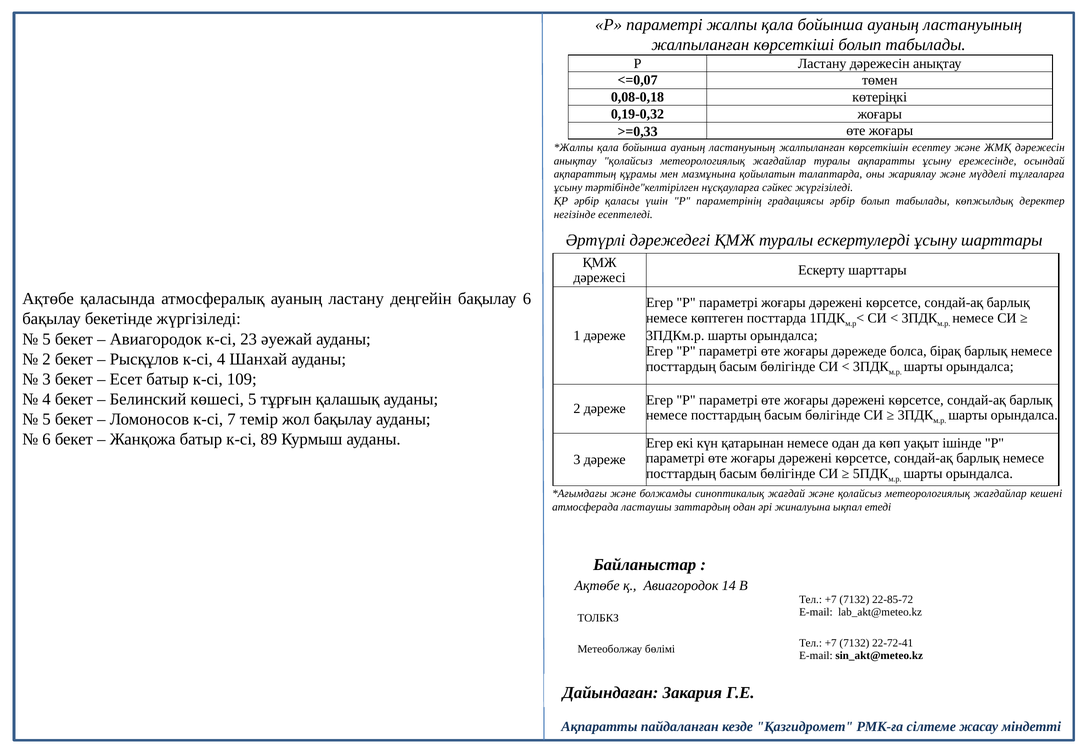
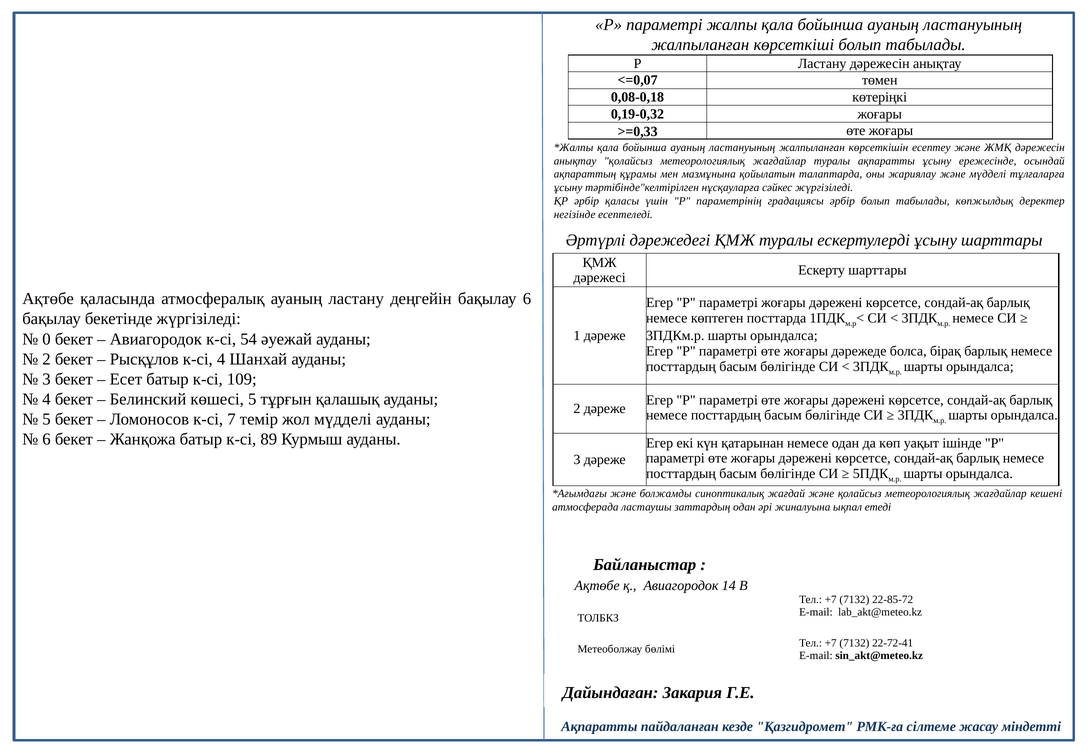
5 at (47, 339): 5 -> 0
23: 23 -> 54
жол бақылау: бақылау -> мүдделі
